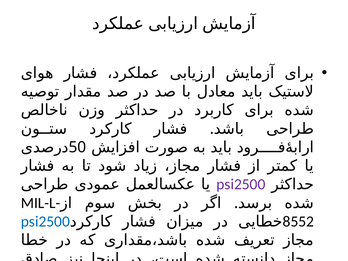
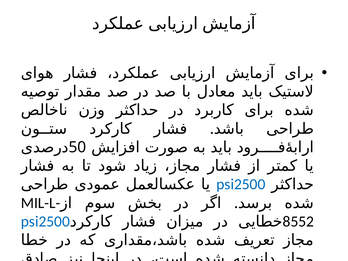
psi2500 at (241, 184) colour: purple -> blue
